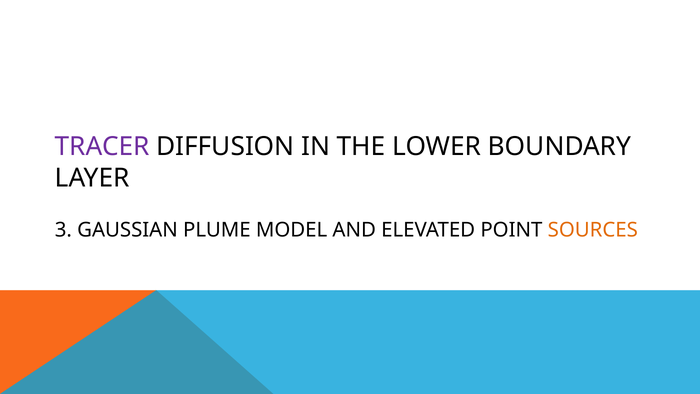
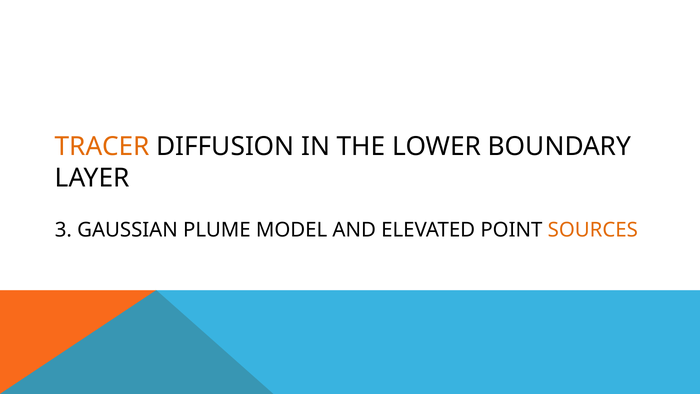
TRACER colour: purple -> orange
